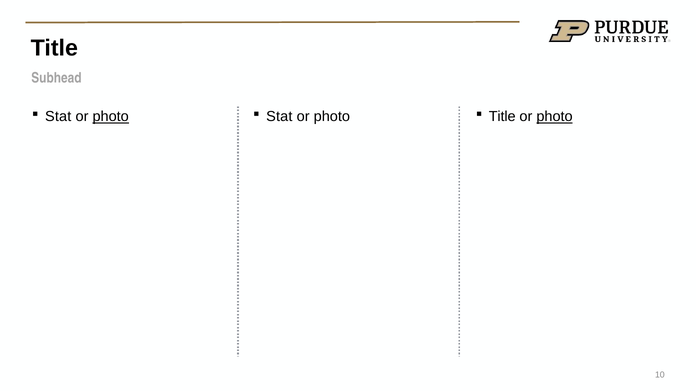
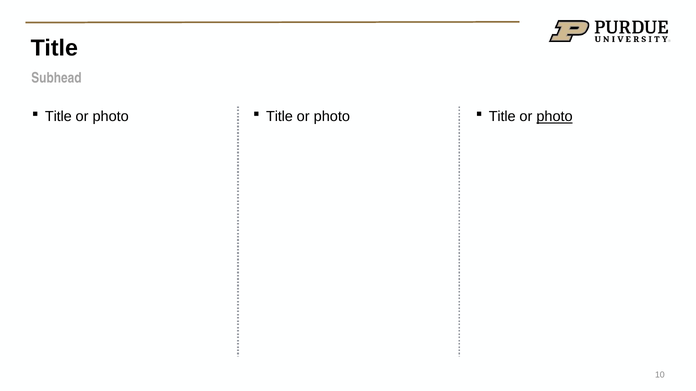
Stat at (58, 117): Stat -> Title
photo at (111, 117) underline: present -> none
Stat at (279, 117): Stat -> Title
